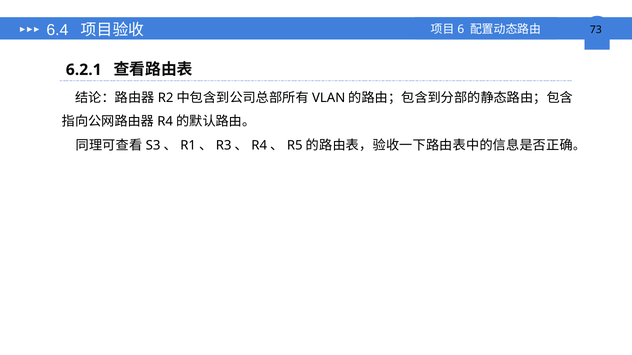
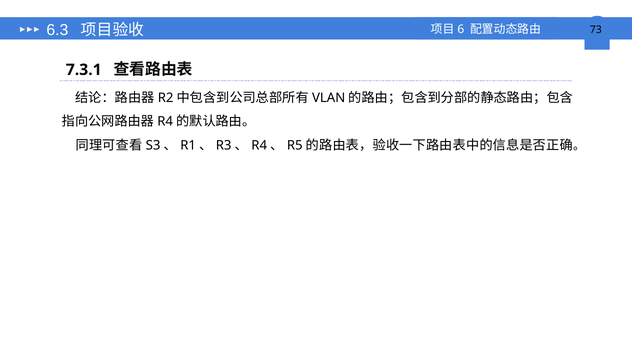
6.4: 6.4 -> 6.3
6.2.1: 6.2.1 -> 7.3.1
